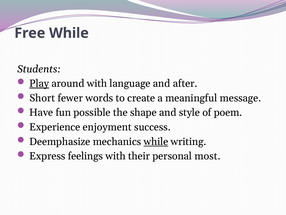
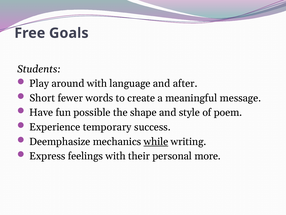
Free While: While -> Goals
Play underline: present -> none
enjoyment: enjoyment -> temporary
most: most -> more
